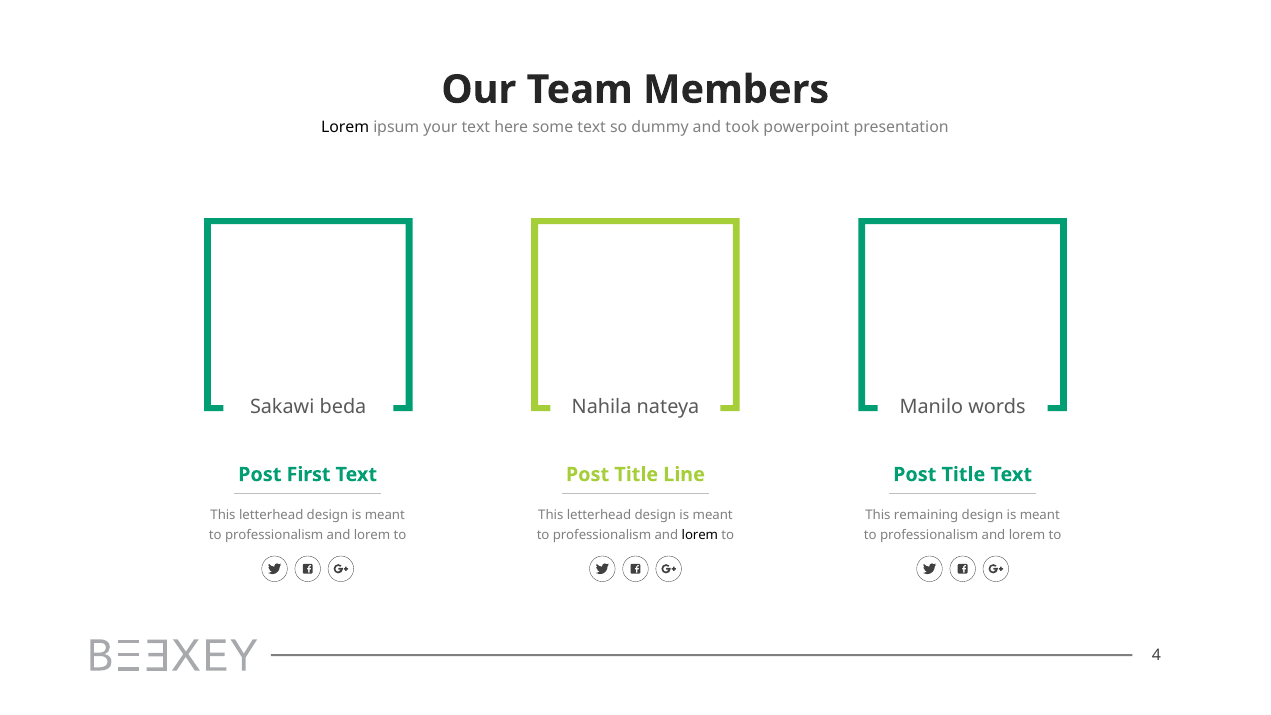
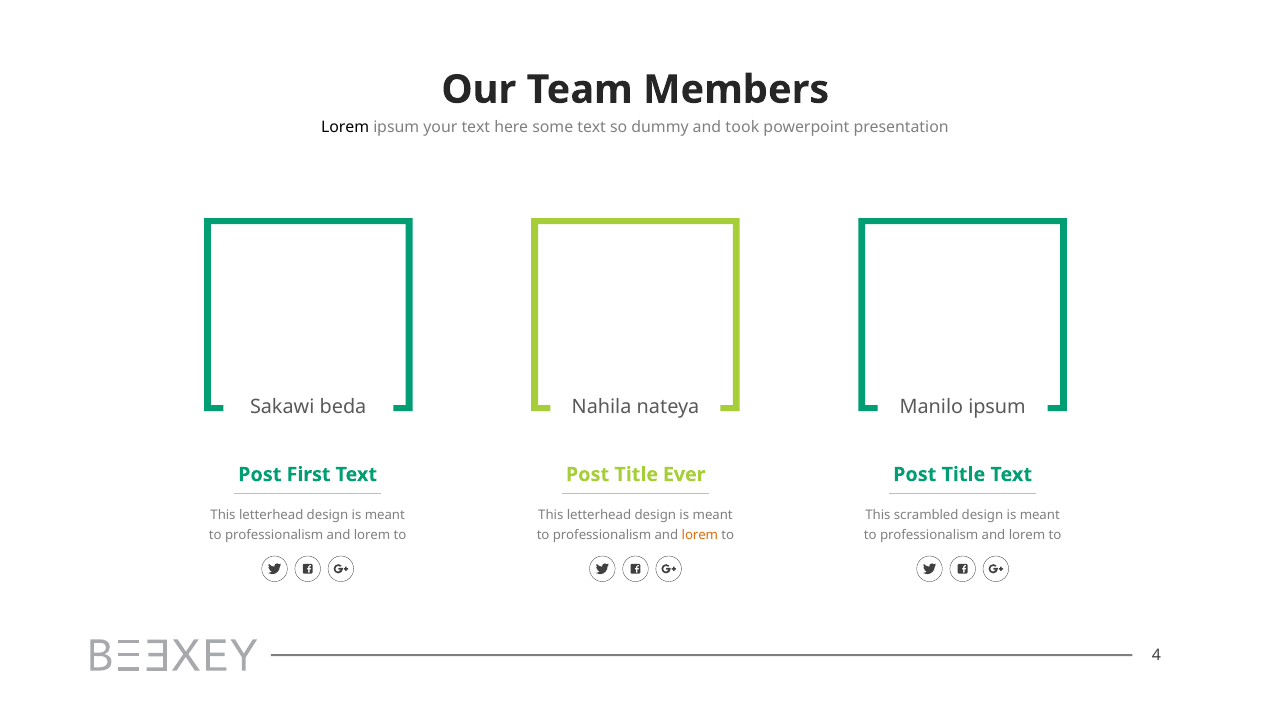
Manilo words: words -> ipsum
Line: Line -> Ever
remaining: remaining -> scrambled
lorem at (700, 535) colour: black -> orange
